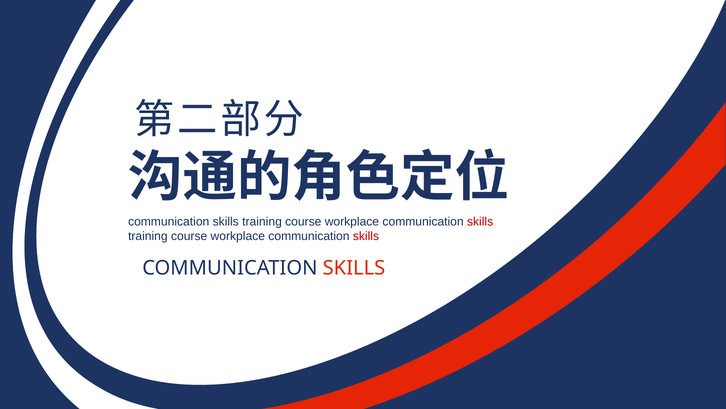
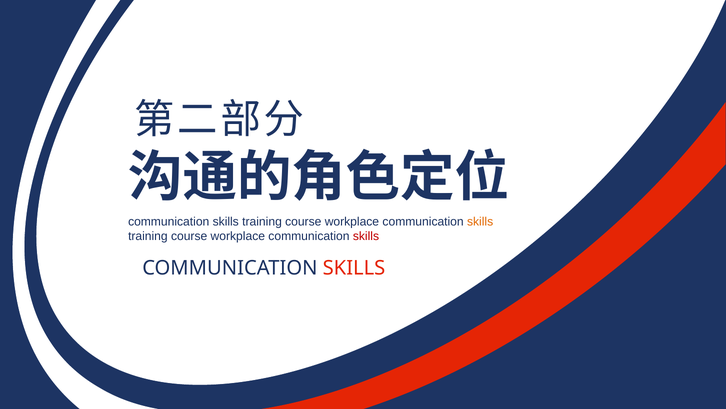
skills at (480, 221) colour: red -> orange
